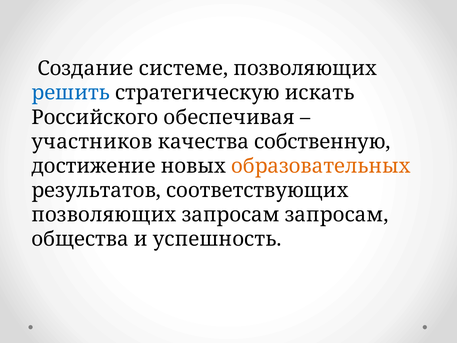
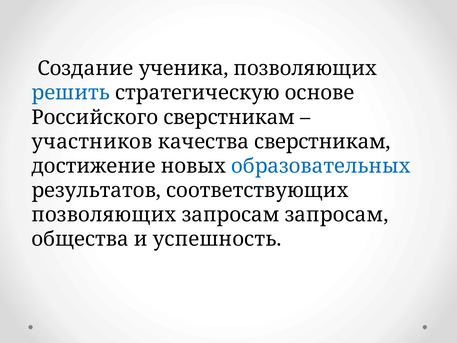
системе: системе -> ученика
искать: искать -> основе
Российского обеспечивая: обеспечивая -> сверстникам
качества собственную: собственную -> сверстникам
образовательных colour: orange -> blue
